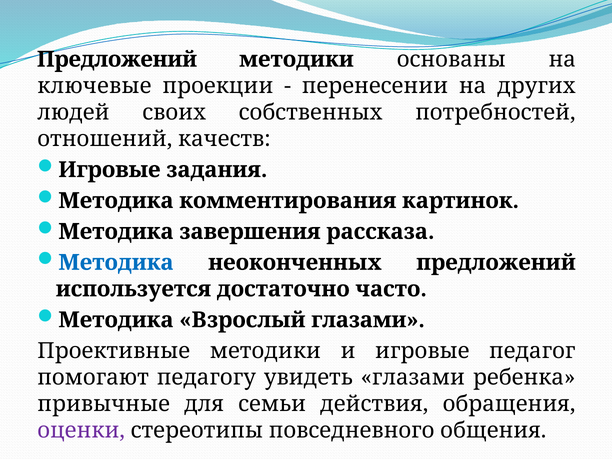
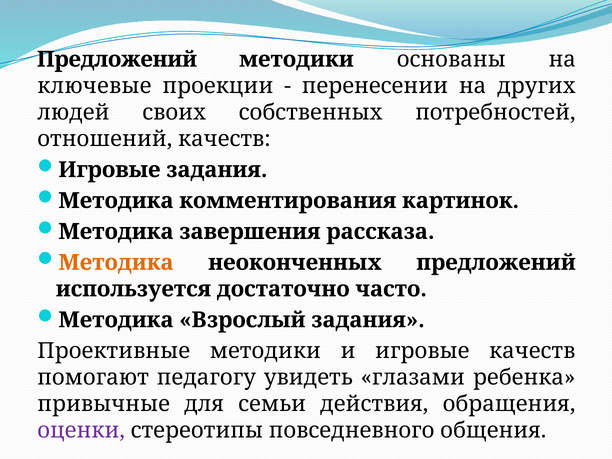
Методика at (116, 263) colour: blue -> orange
Взрослый глазами: глазами -> задания
игровые педагог: педагог -> качеств
